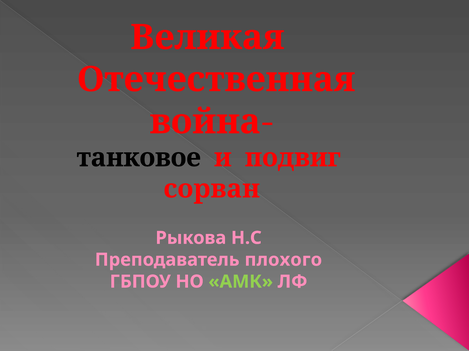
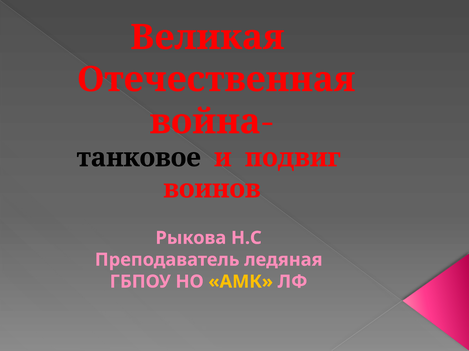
сорван: сорван -> воинов
плохого: плохого -> ледяная
АМК colour: light green -> yellow
